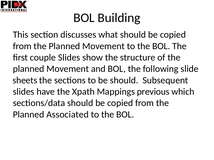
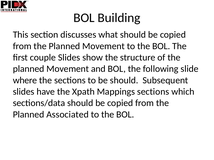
sheets: sheets -> where
Mappings previous: previous -> sections
